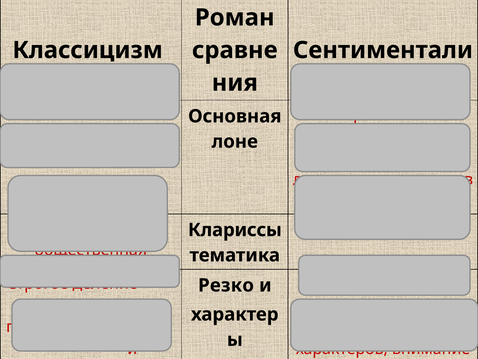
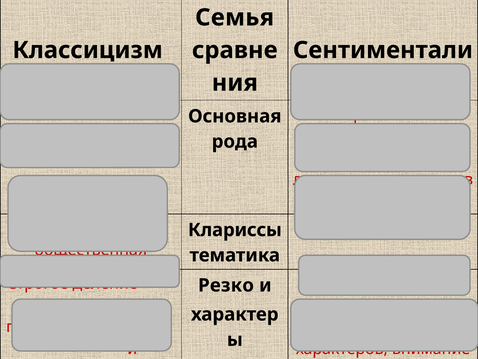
Роман at (235, 18): Роман -> Семья
лоне: лоне -> рода
